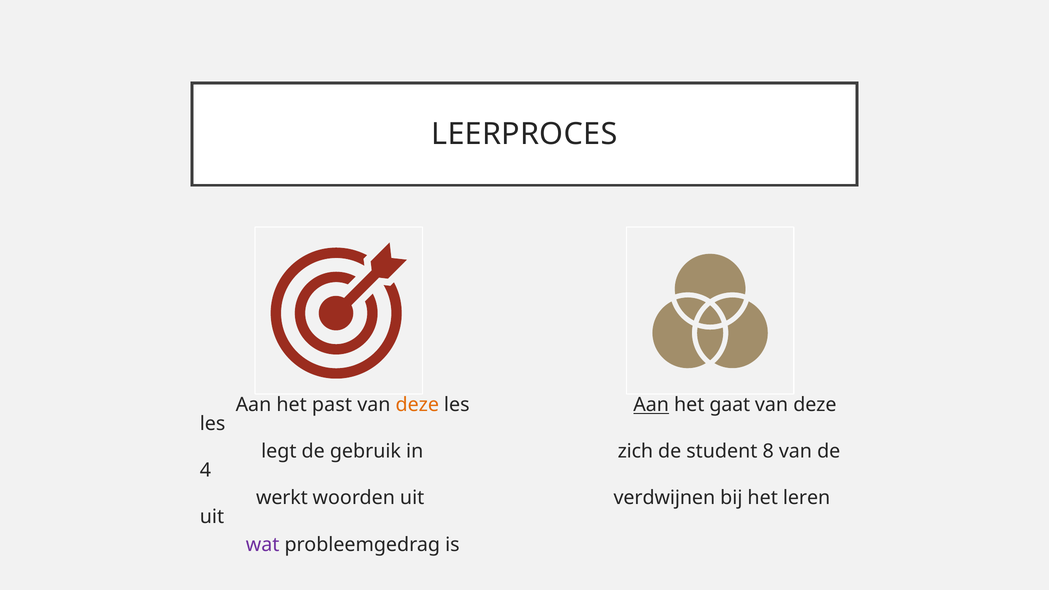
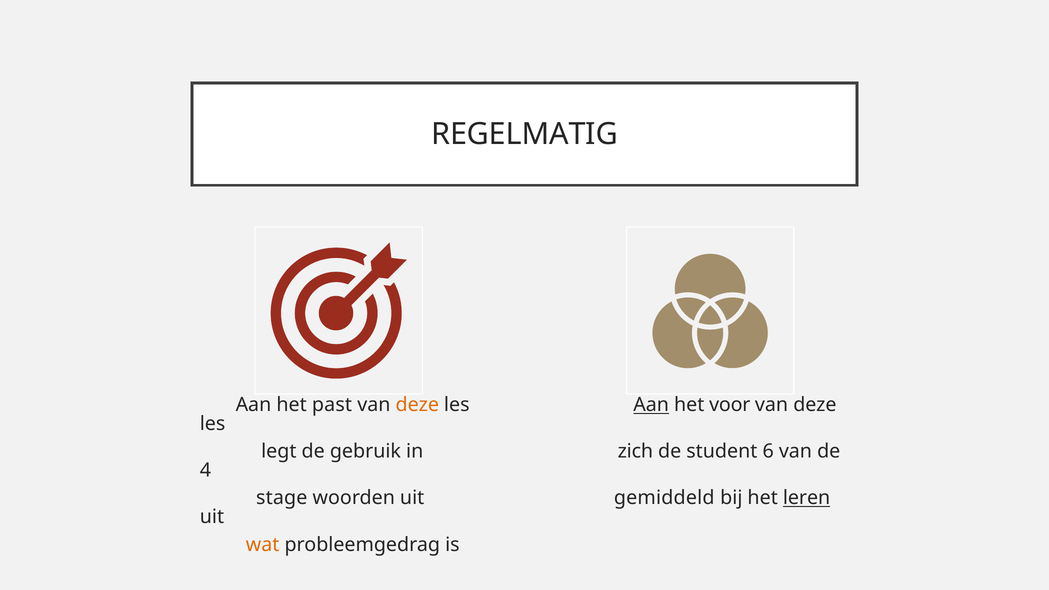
LEERPROCES: LEERPROCES -> REGELMATIG
gaat: gaat -> voor
8: 8 -> 6
werkt: werkt -> stage
verdwijnen: verdwijnen -> gemiddeld
leren underline: none -> present
wat colour: purple -> orange
